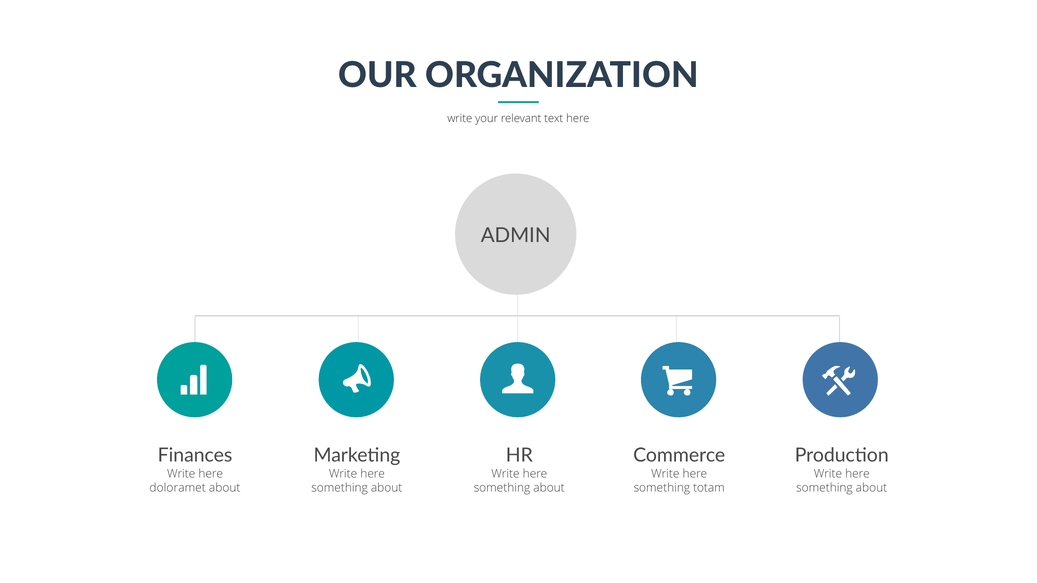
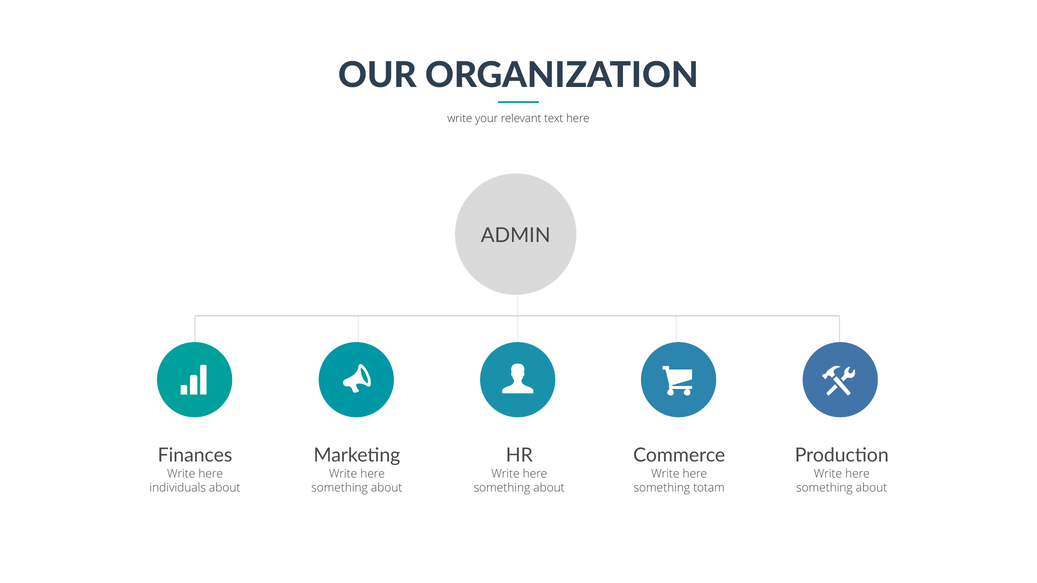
doloramet: doloramet -> individuals
